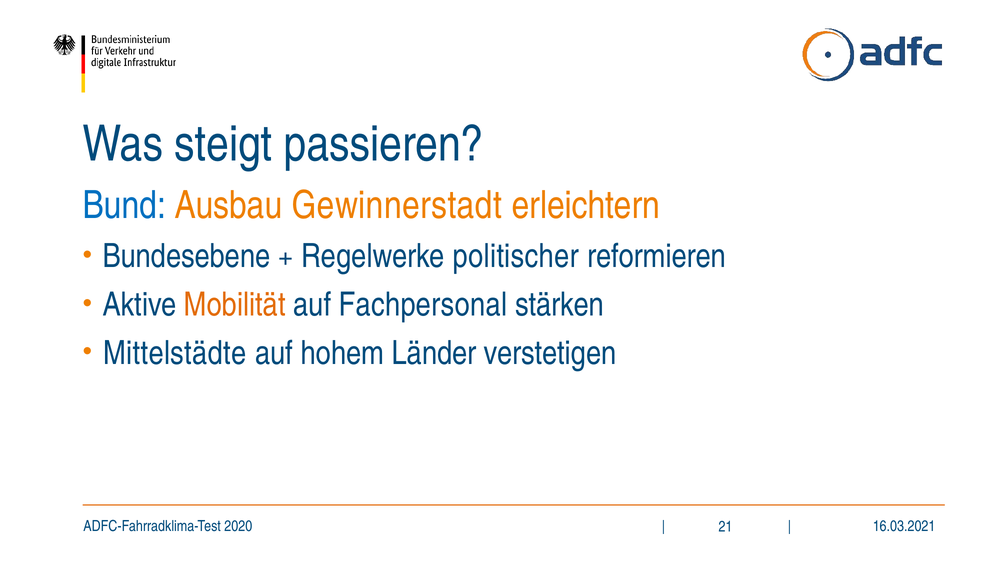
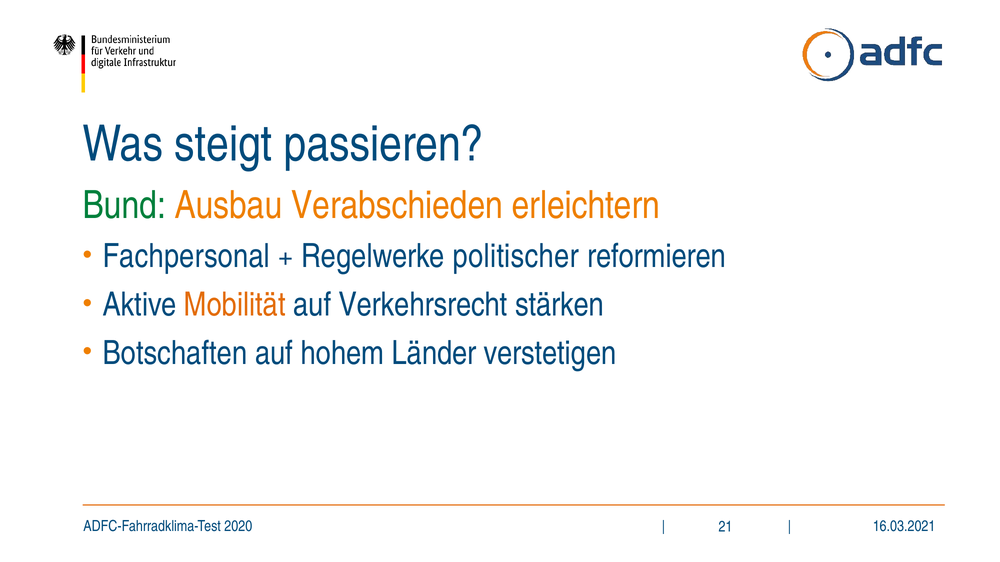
Bund colour: blue -> green
Gewinnerstadt: Gewinnerstadt -> Verabschieden
Bundesebene: Bundesebene -> Fachpersonal
Fachpersonal: Fachpersonal -> Verkehrsrecht
Mittelstädte: Mittelstädte -> Botschaften
